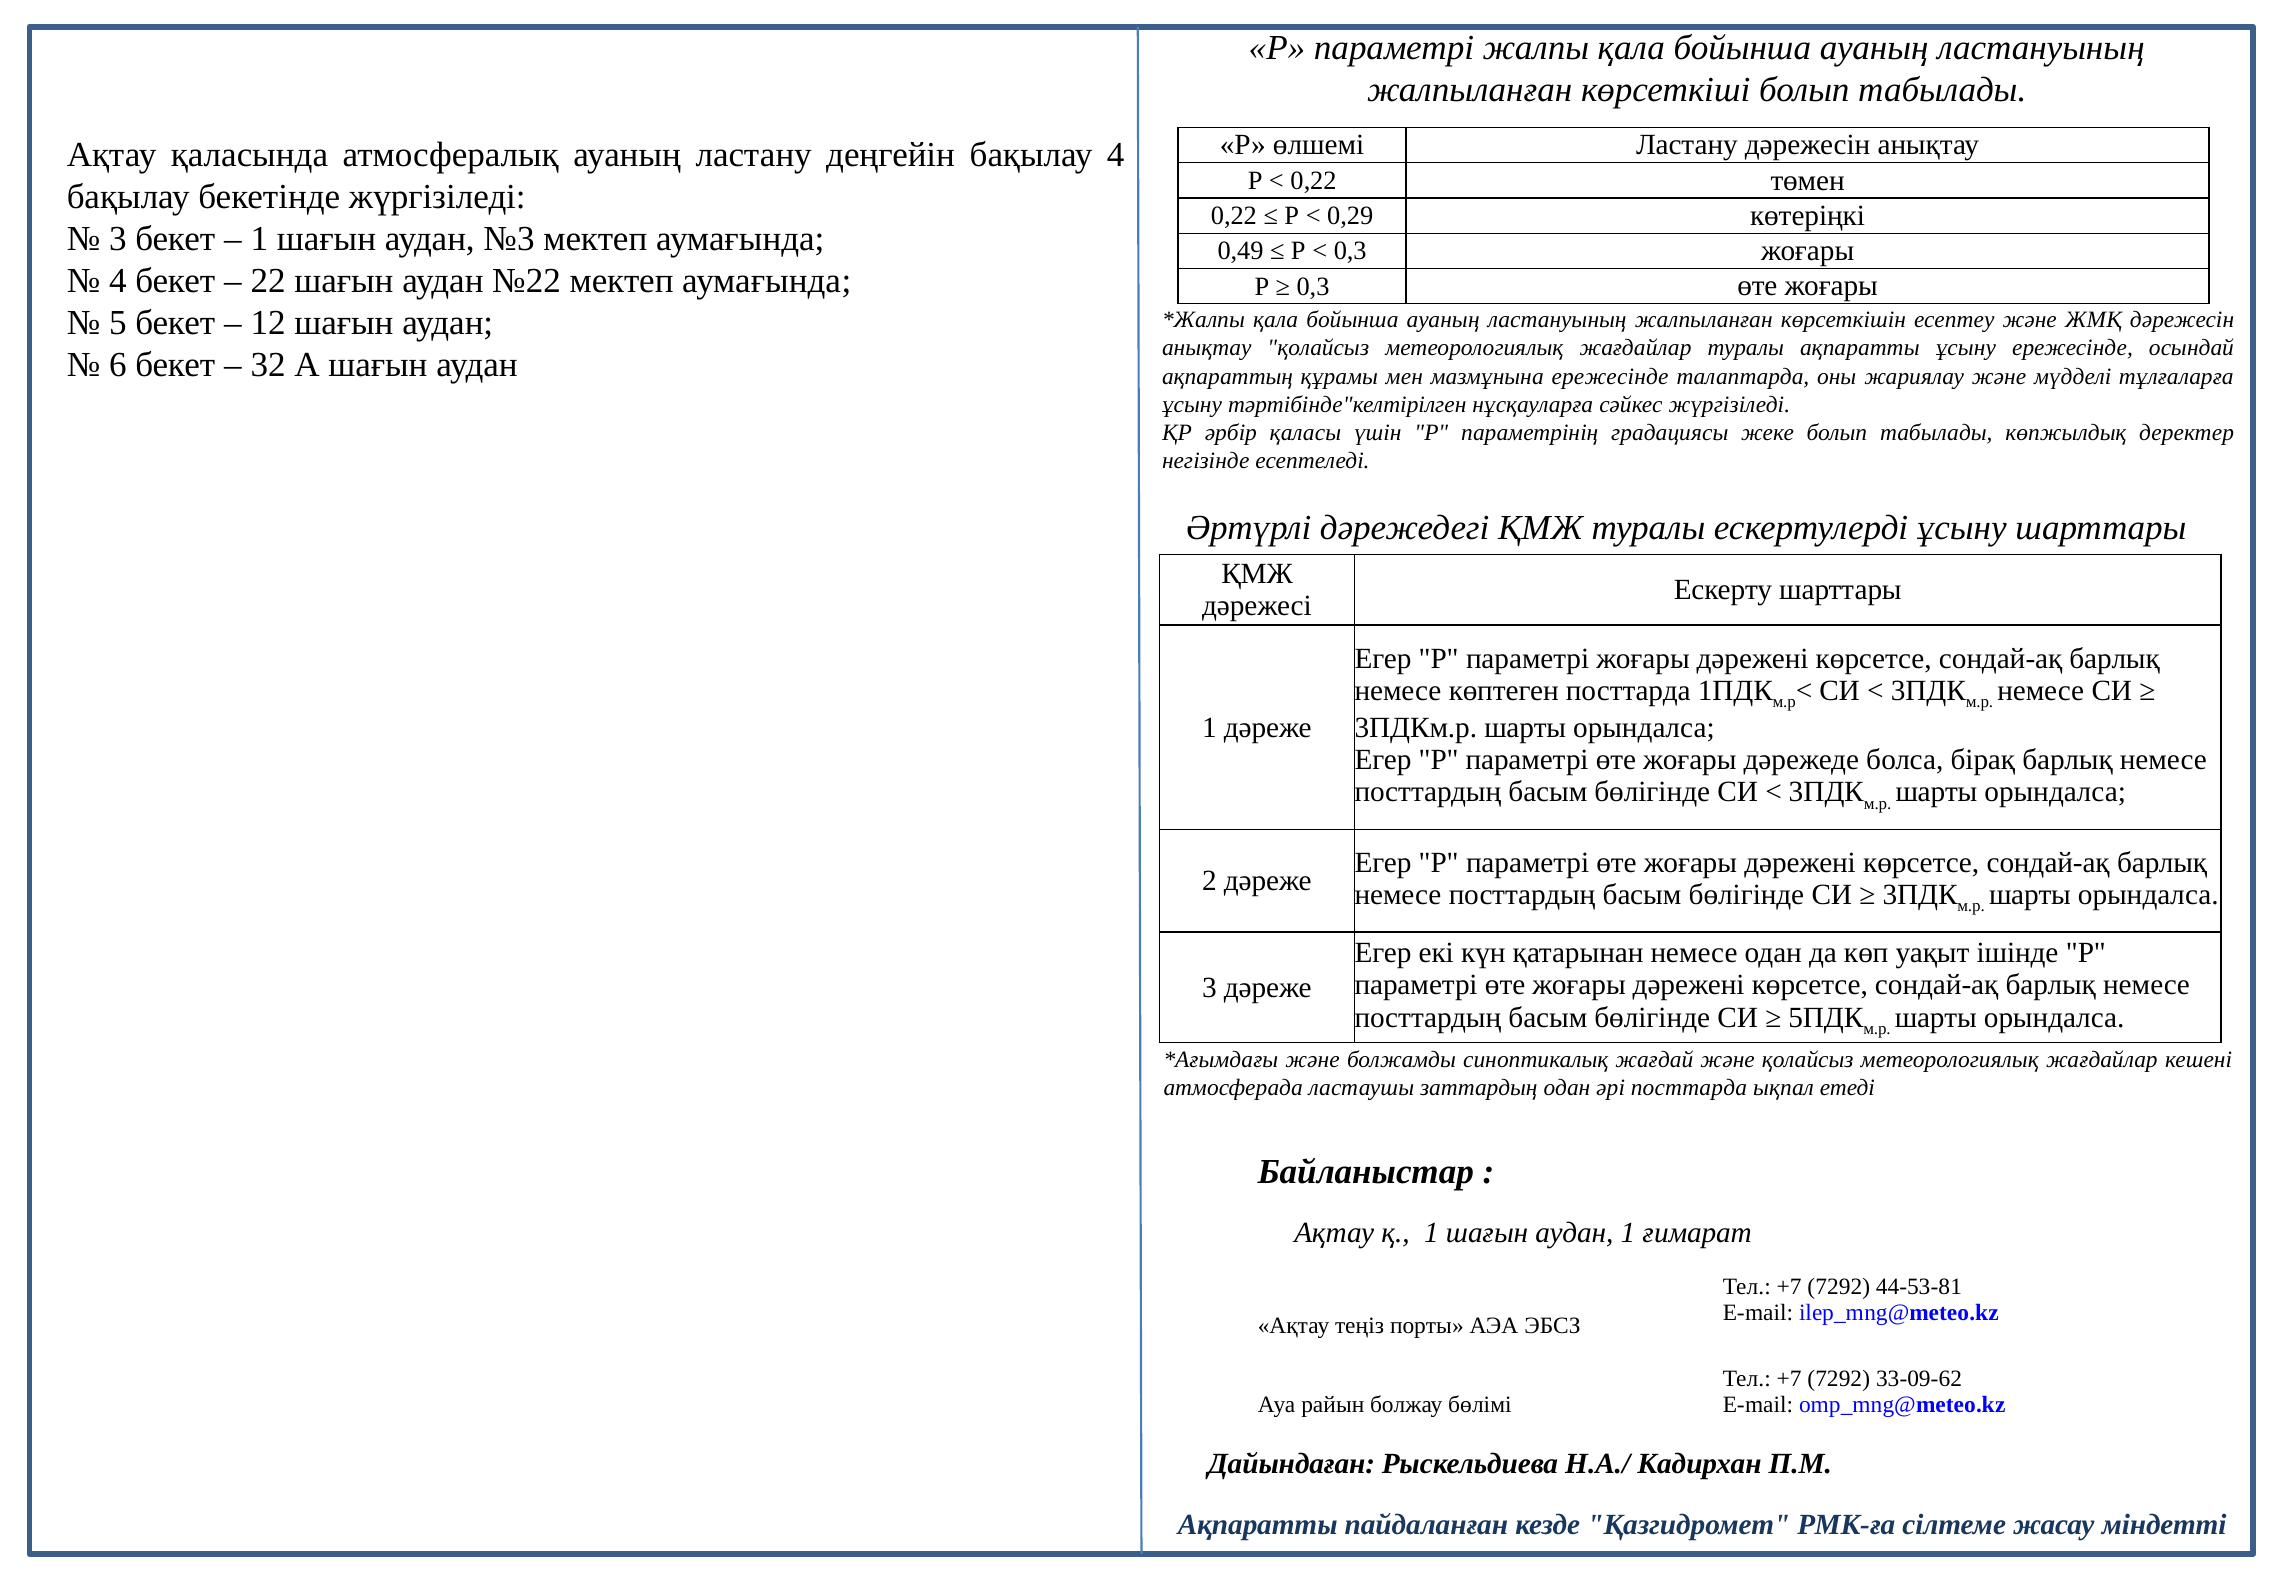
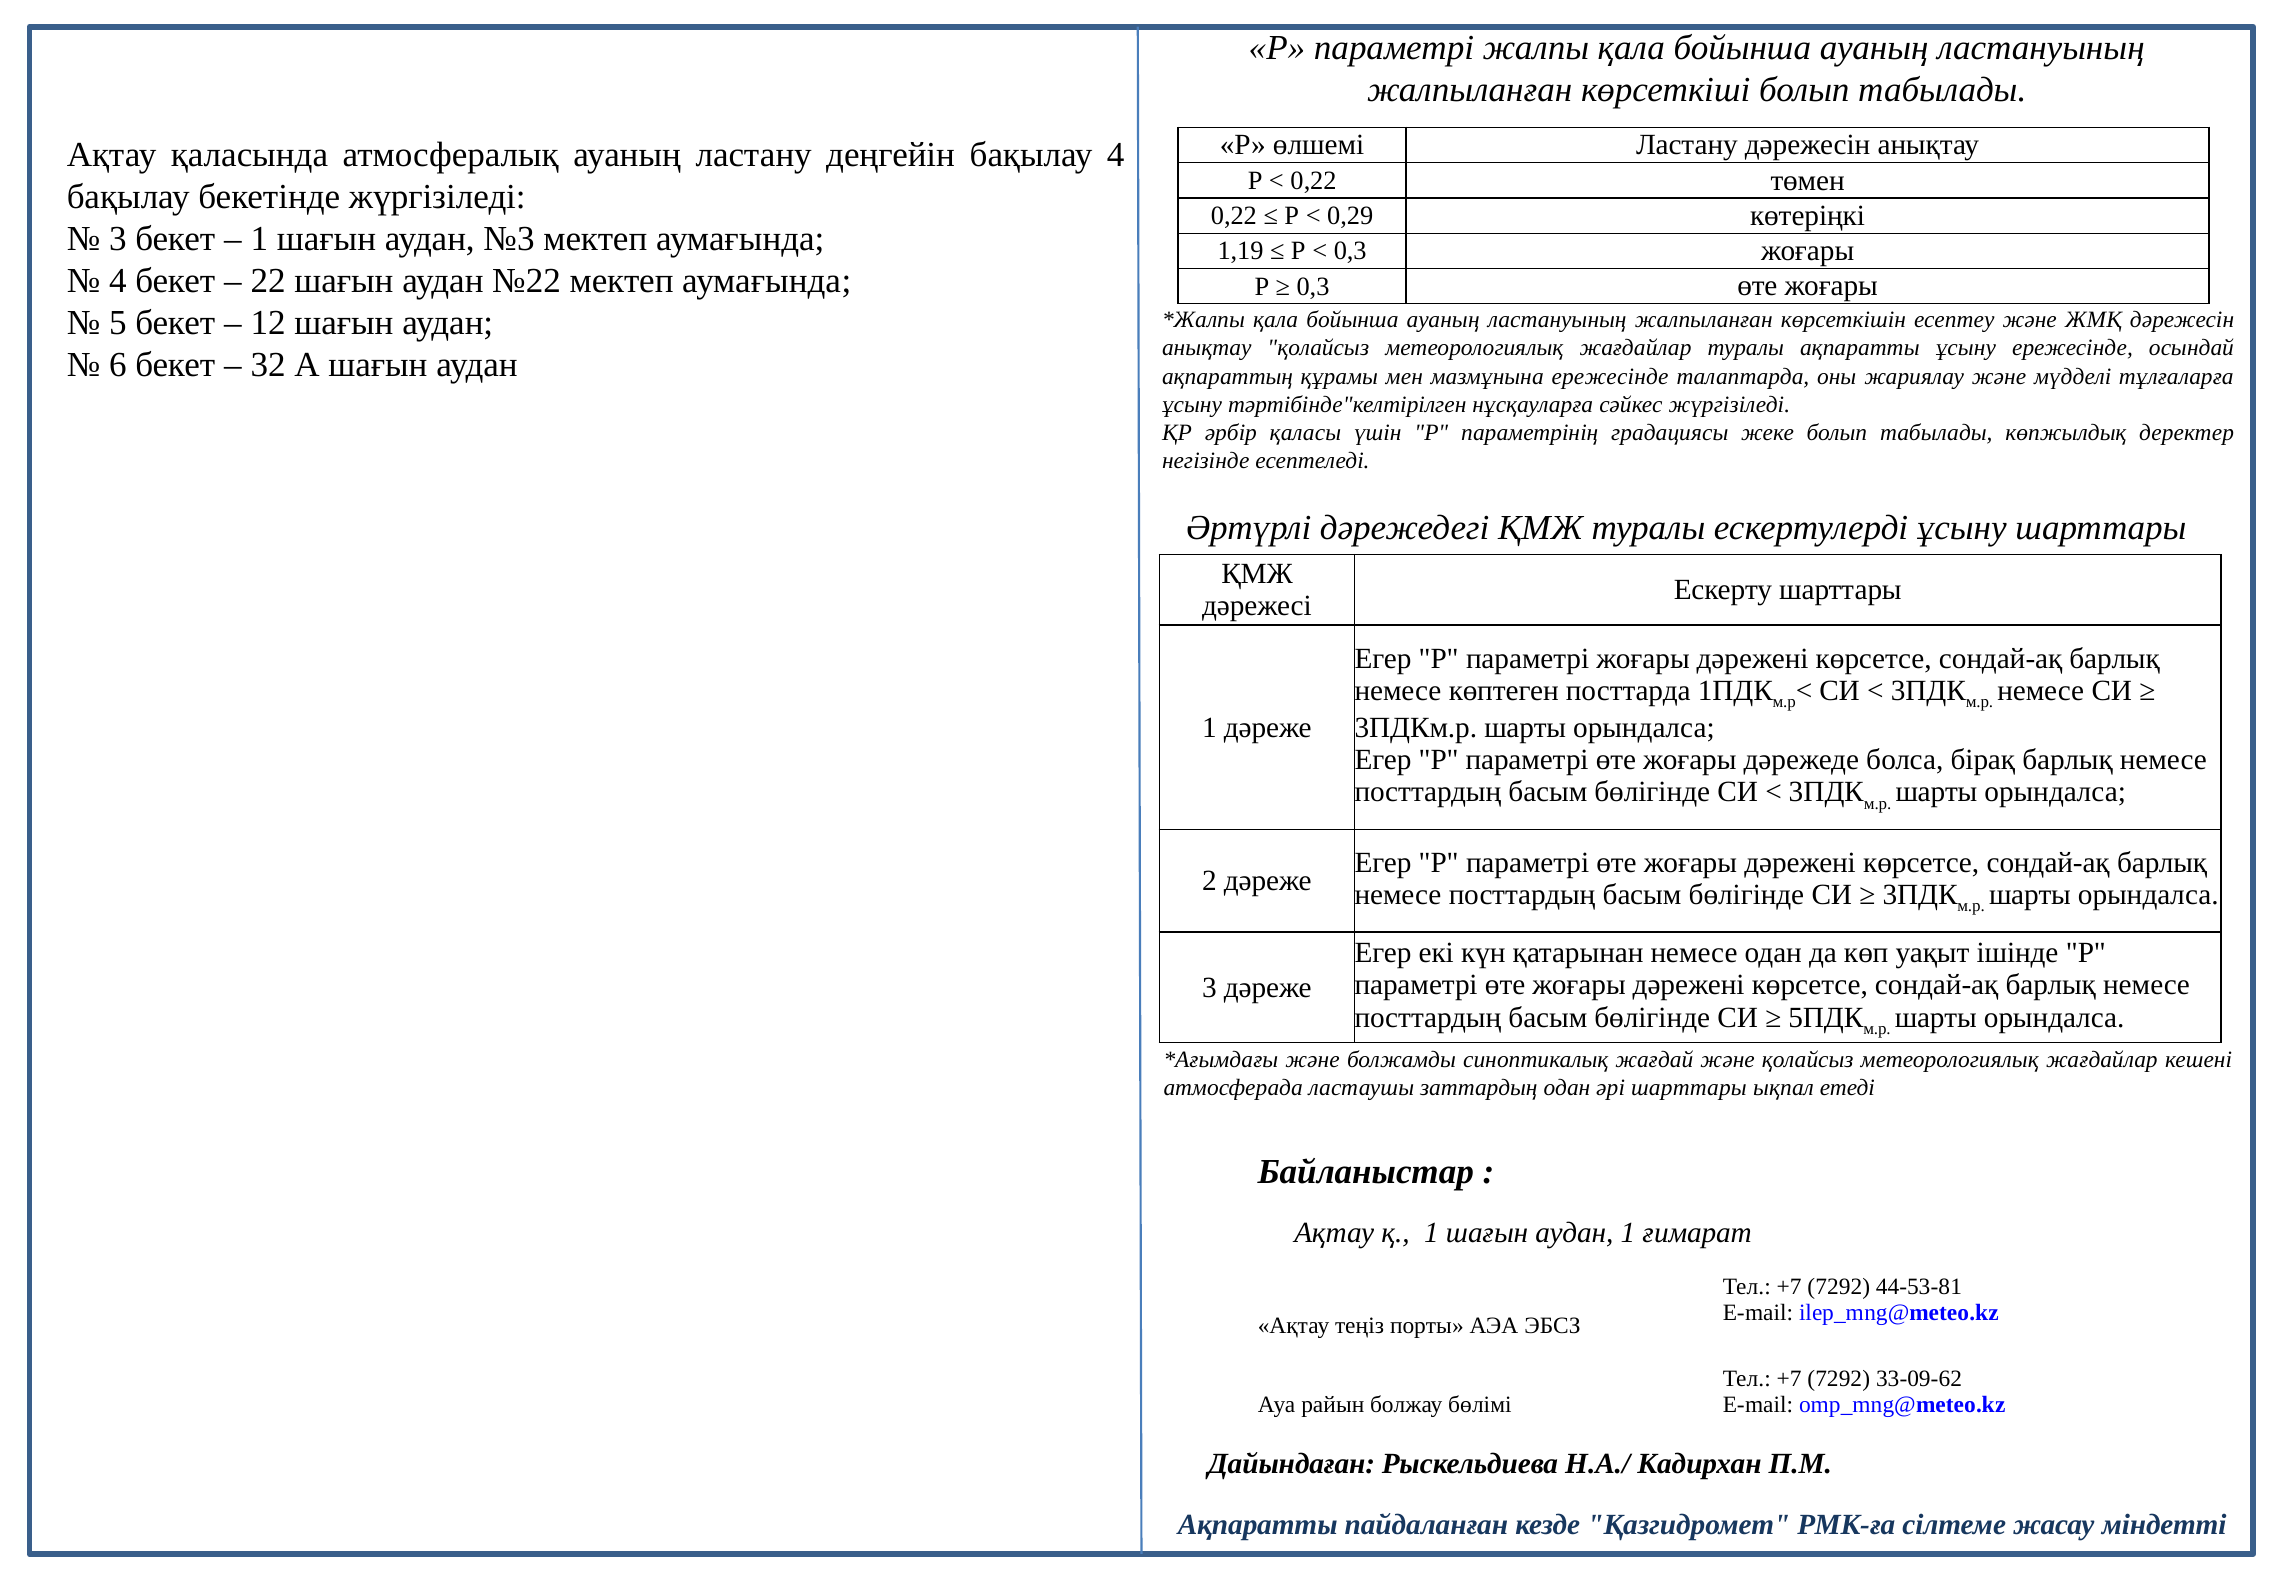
0,49: 0,49 -> 1,19
әрі посттарда: посттарда -> шарттары
